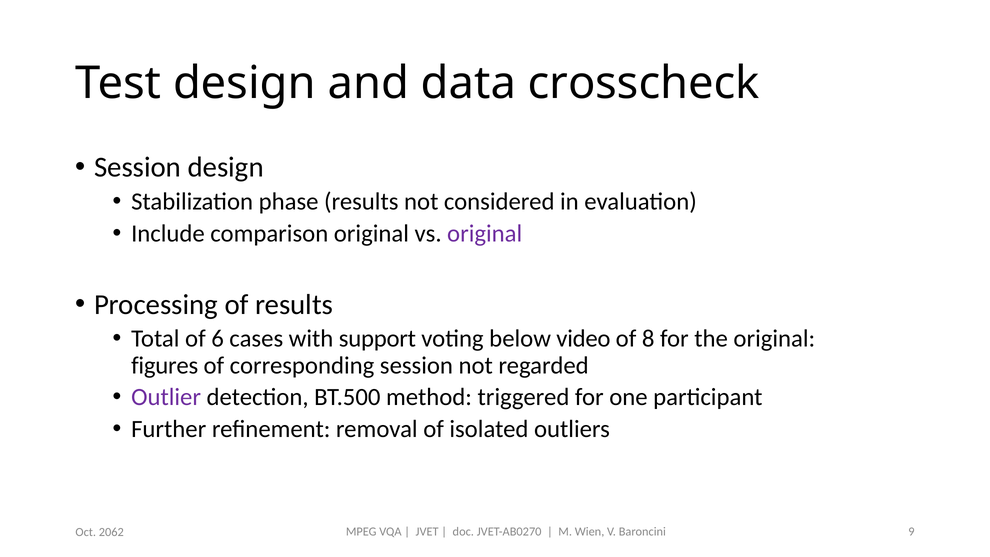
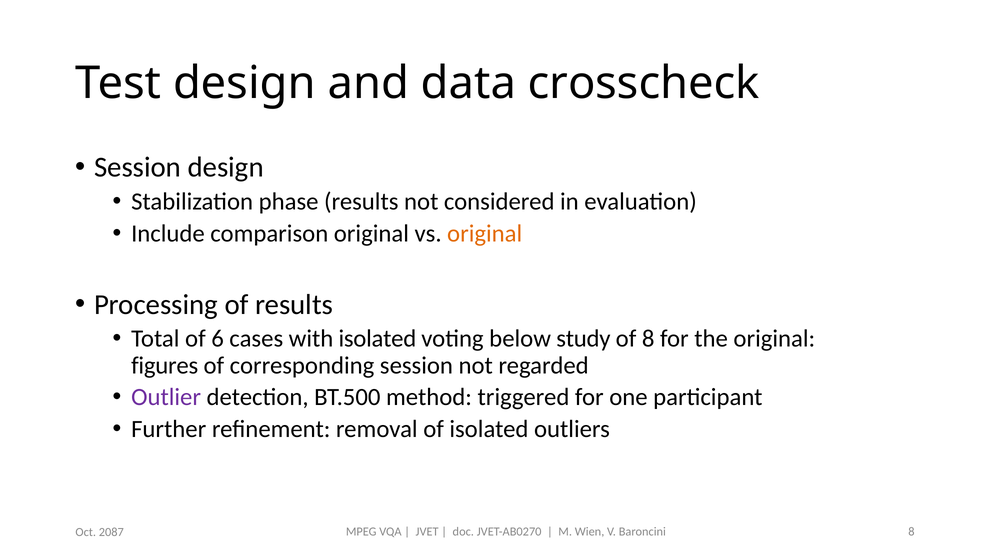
original at (485, 233) colour: purple -> orange
with support: support -> isolated
video: video -> study
Baroncini 9: 9 -> 8
2062: 2062 -> 2087
